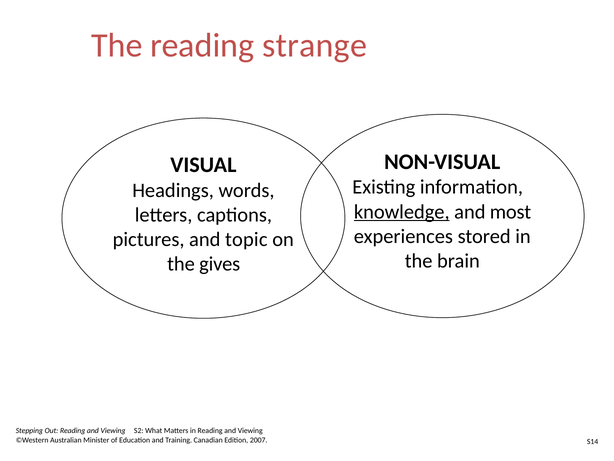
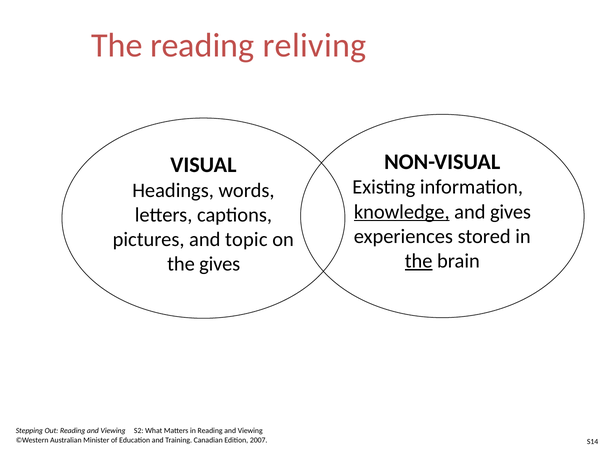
strange: strange -> reliving
and most: most -> gives
the at (419, 261) underline: none -> present
